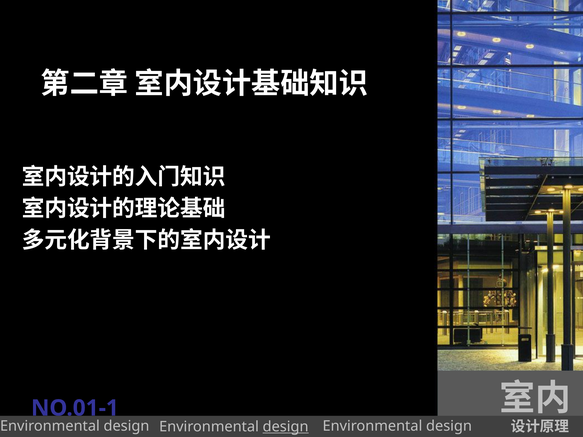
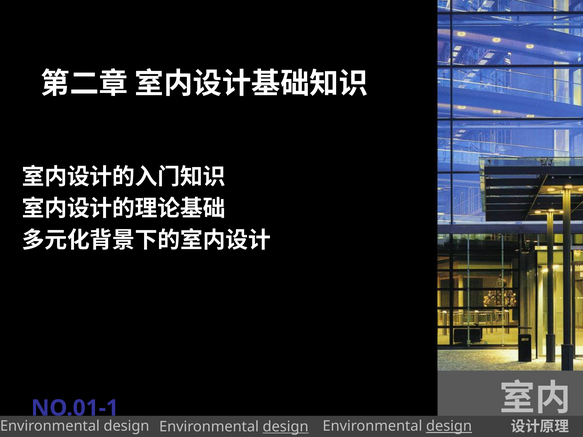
design at (449, 426) underline: none -> present
